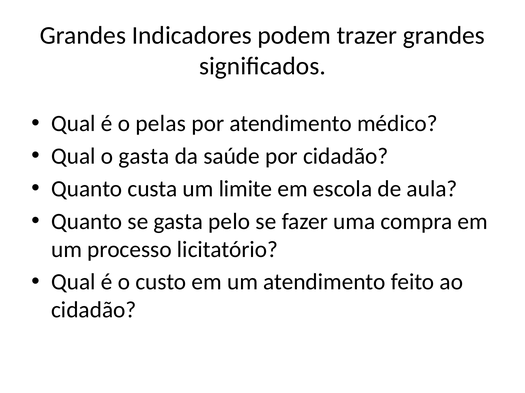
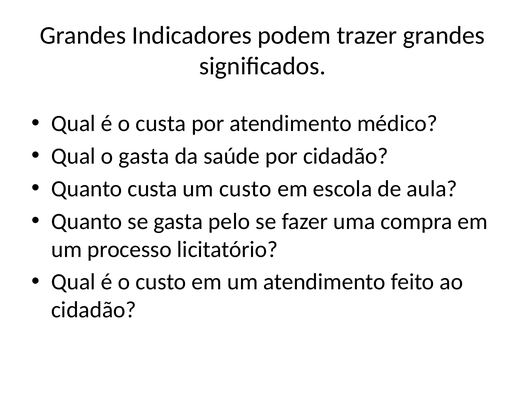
o pelas: pelas -> custa
um limite: limite -> custo
